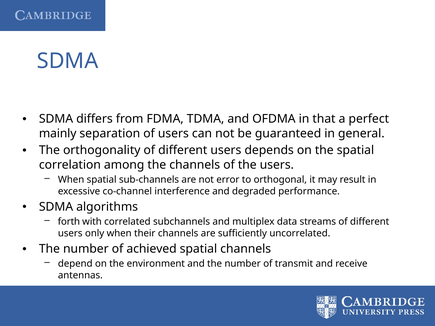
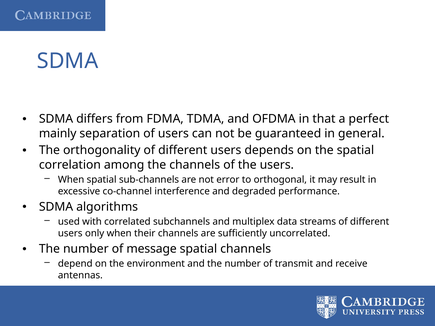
forth: forth -> used
achieved: achieved -> message
